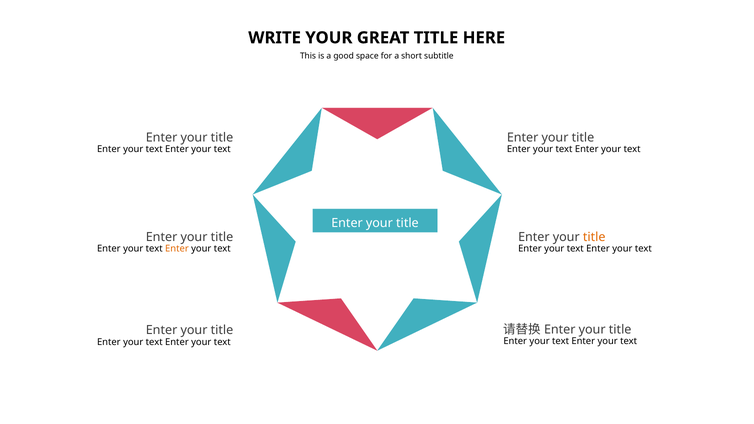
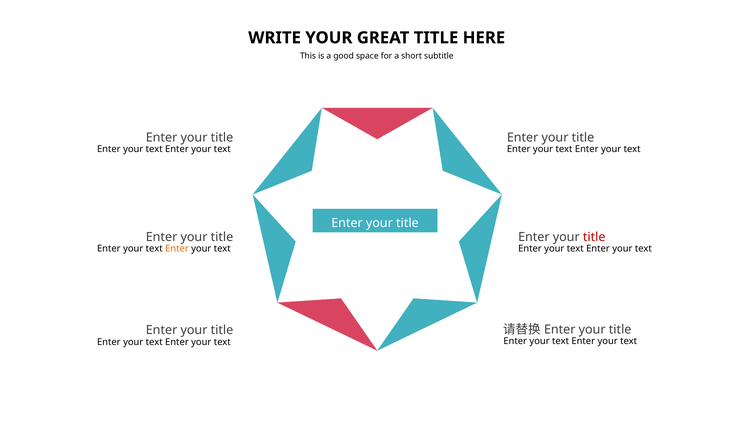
title at (594, 237) colour: orange -> red
